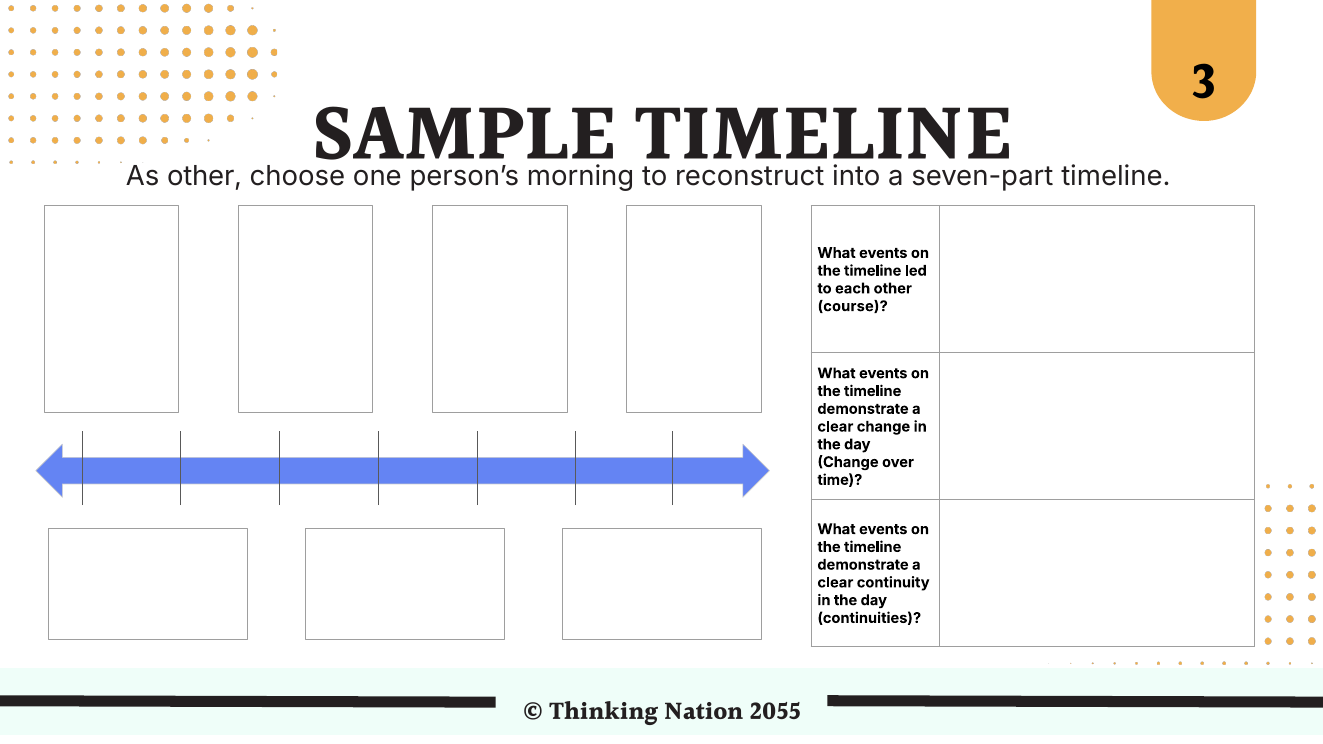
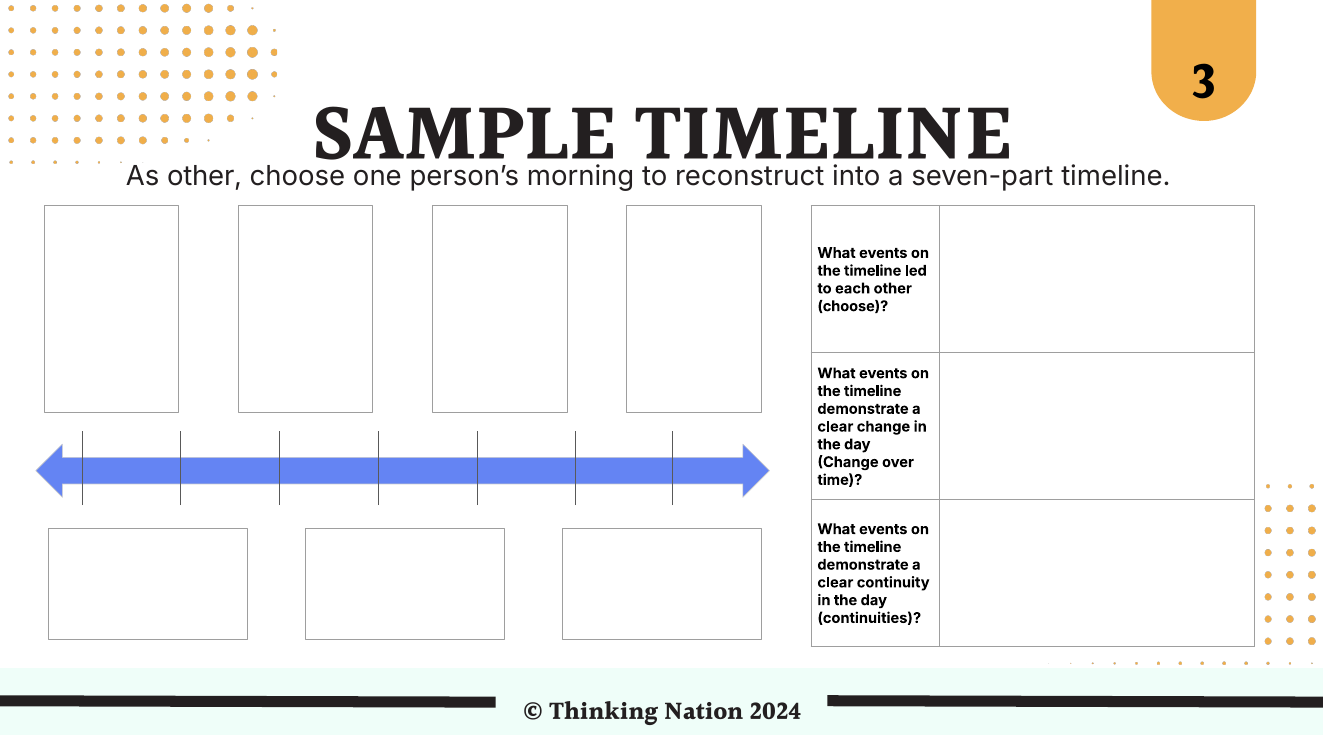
course at (853, 306): course -> choose
2055: 2055 -> 2024
